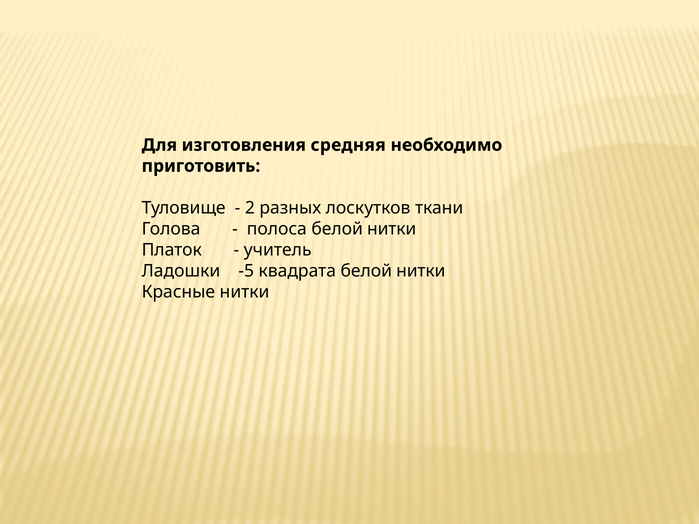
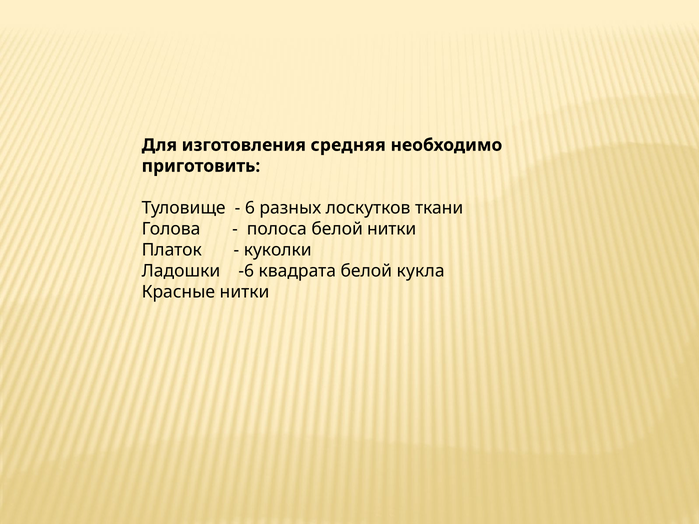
2: 2 -> 6
учитель: учитель -> куколки
-5: -5 -> -6
квадрата белой нитки: нитки -> кукла
